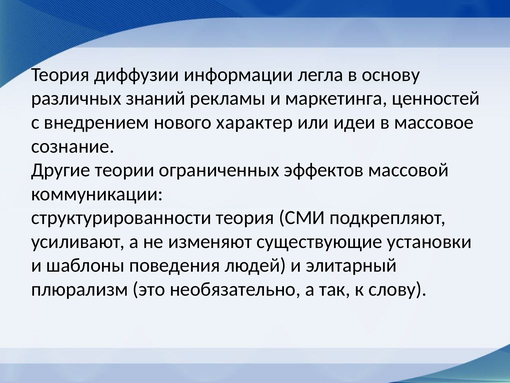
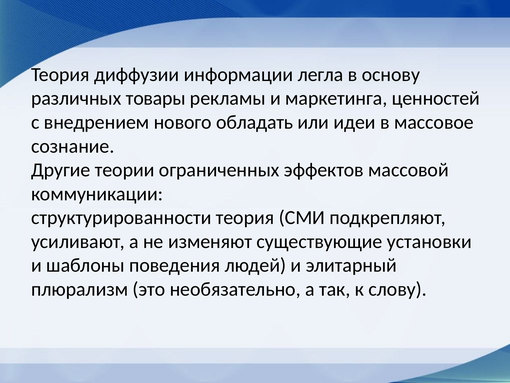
знаний: знаний -> товары
характер: характер -> обладать
